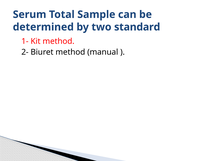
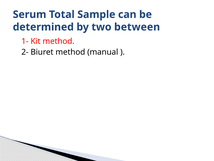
standard: standard -> between
